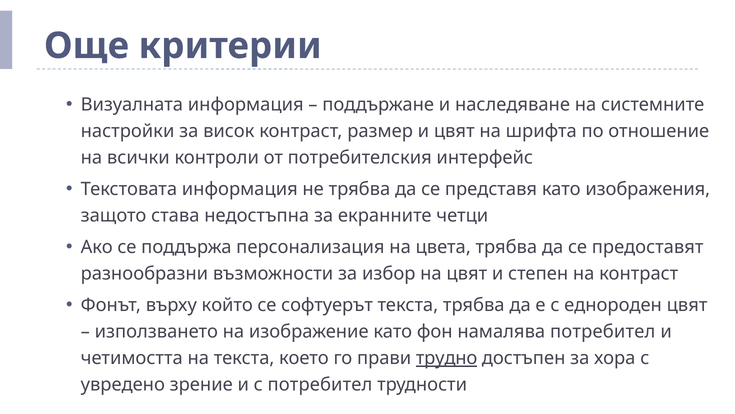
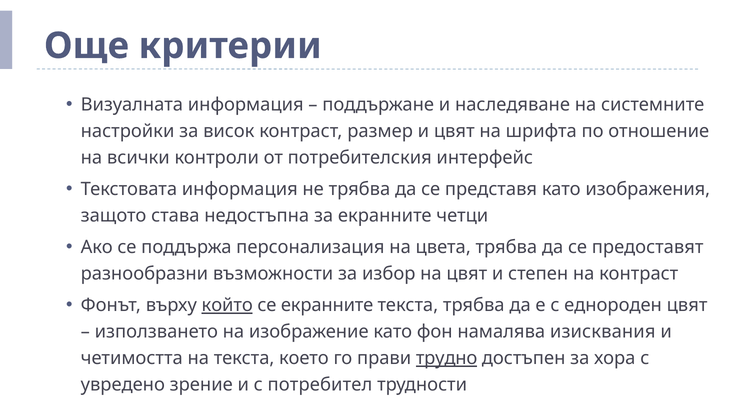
който underline: none -> present
се софтуерът: софтуерът -> екранните
намалява потребител: потребител -> изисквания
